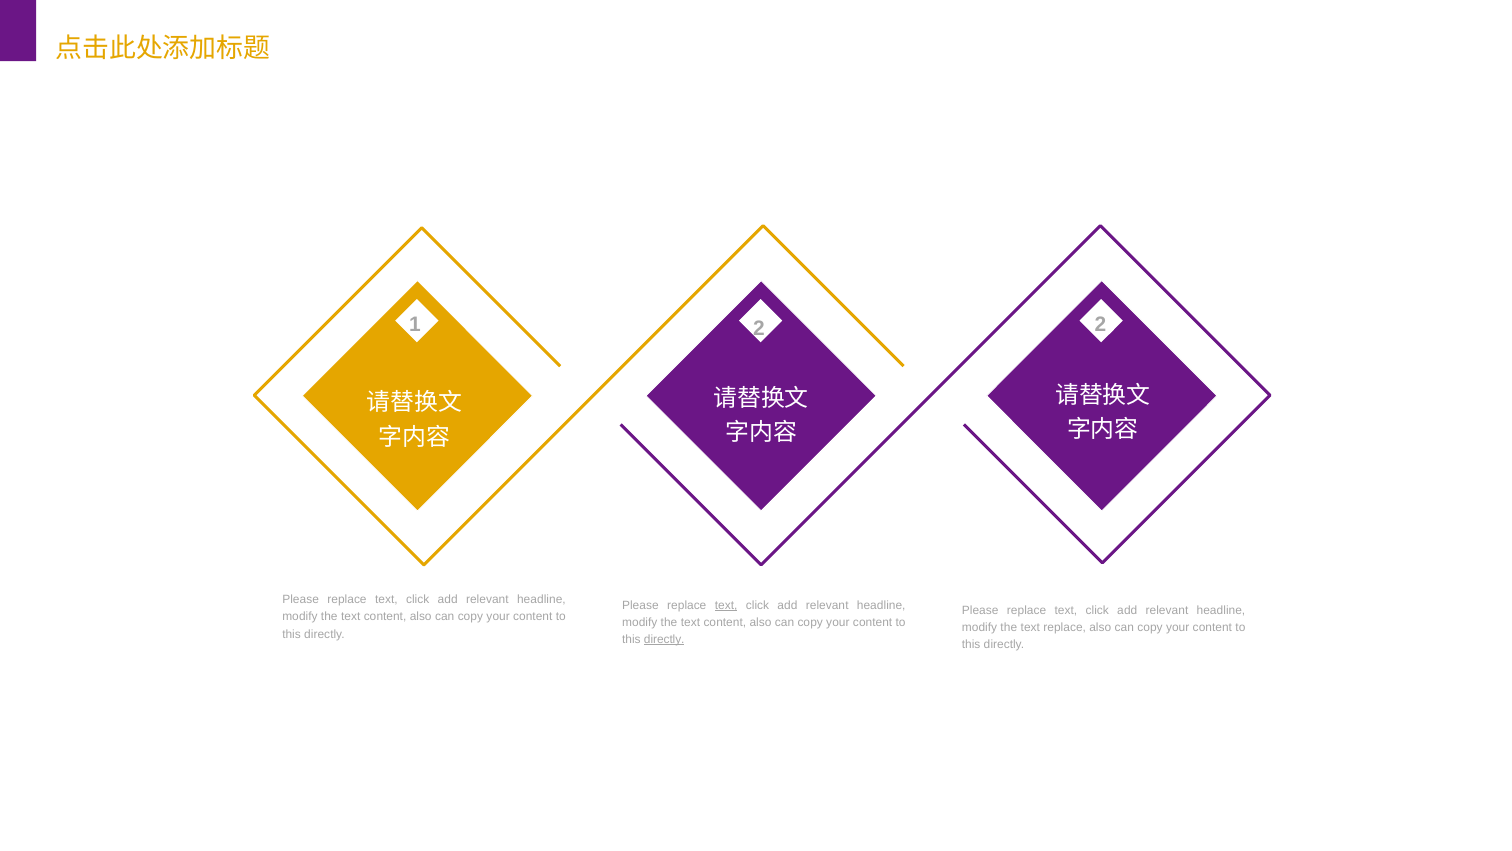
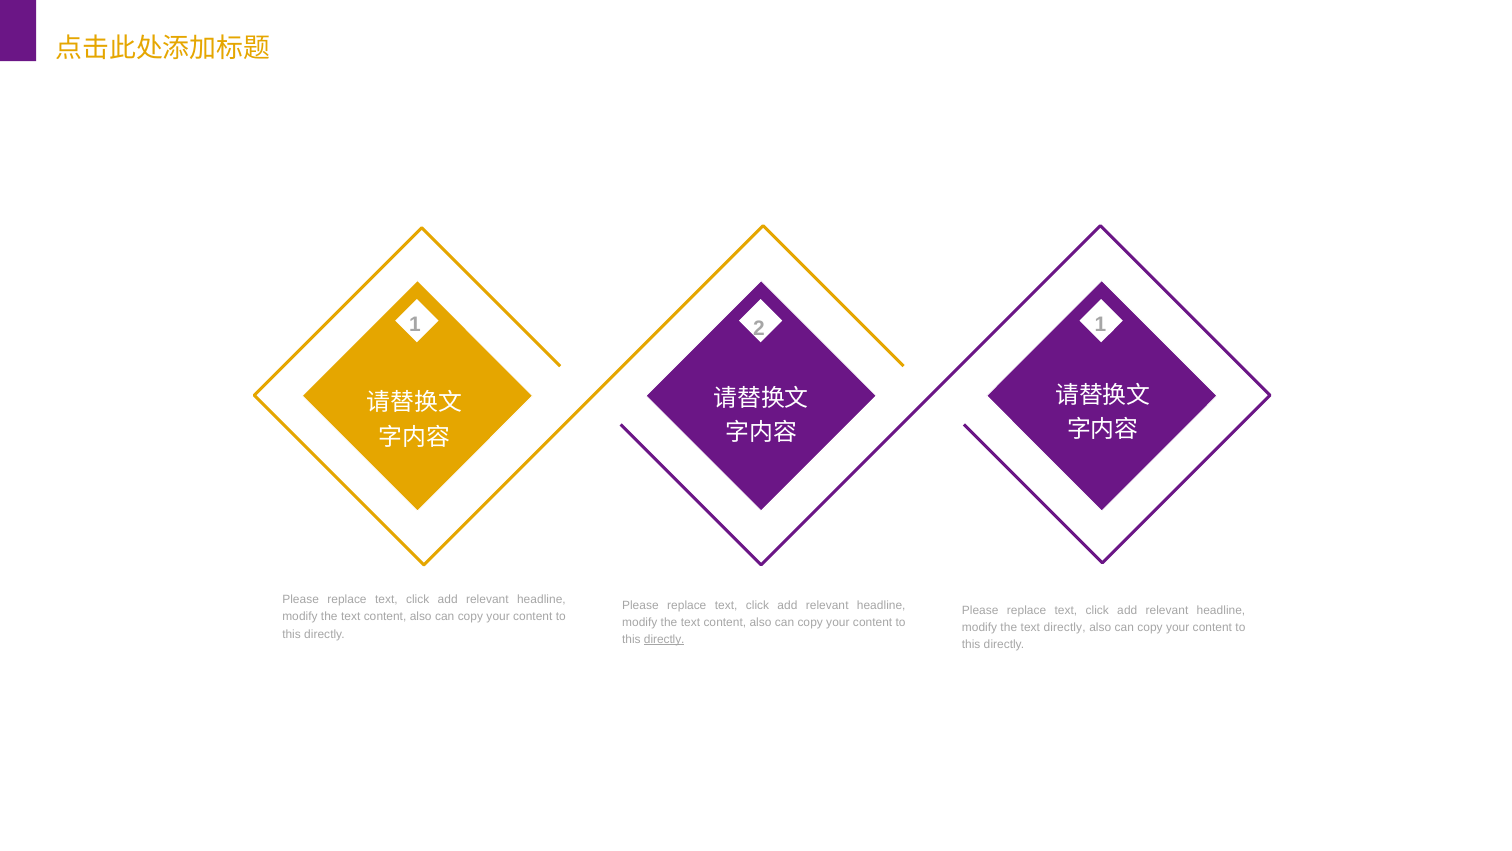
2 2: 2 -> 1
text at (726, 605) underline: present -> none
text replace: replace -> directly
